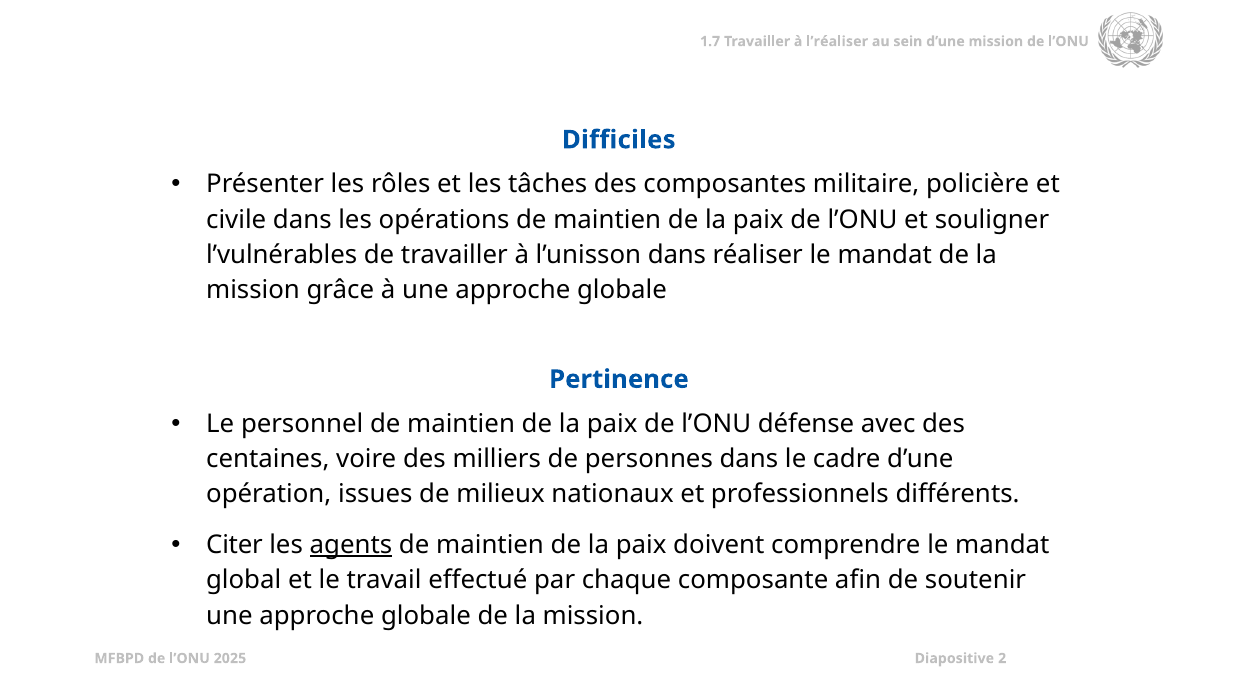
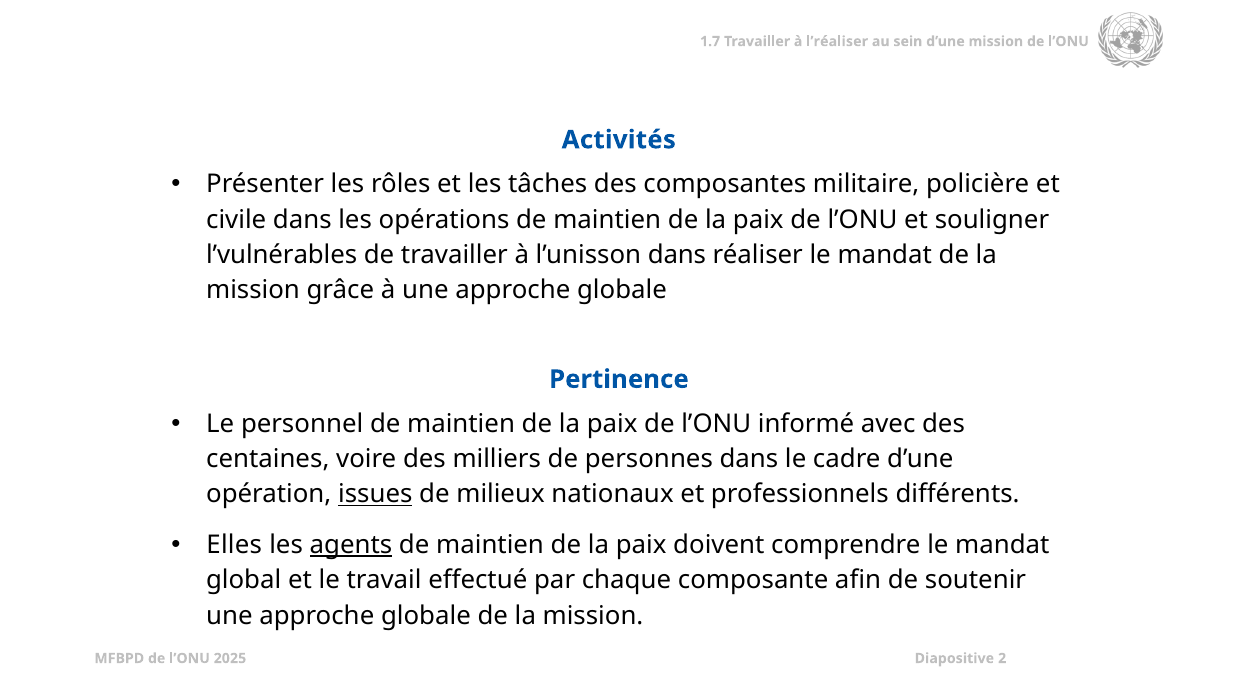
Difficiles: Difficiles -> Activités
défense: défense -> informé
issues underline: none -> present
Citer: Citer -> Elles
